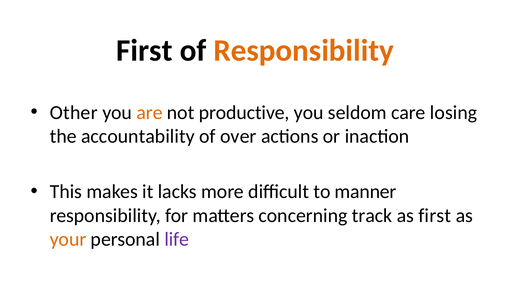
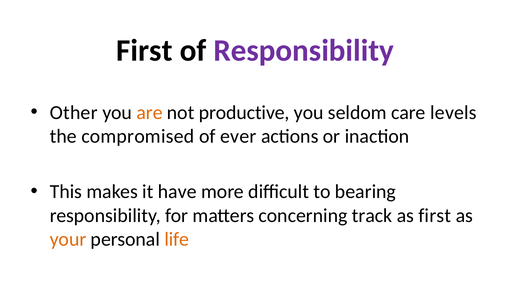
Responsibility at (304, 51) colour: orange -> purple
losing: losing -> levels
accountability: accountability -> compromised
over: over -> ever
lacks: lacks -> have
manner: manner -> bearing
life colour: purple -> orange
